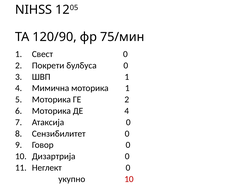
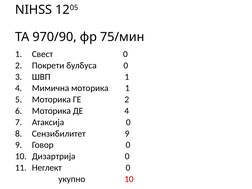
120/90: 120/90 -> 970/90
Сензибилитет 0: 0 -> 9
